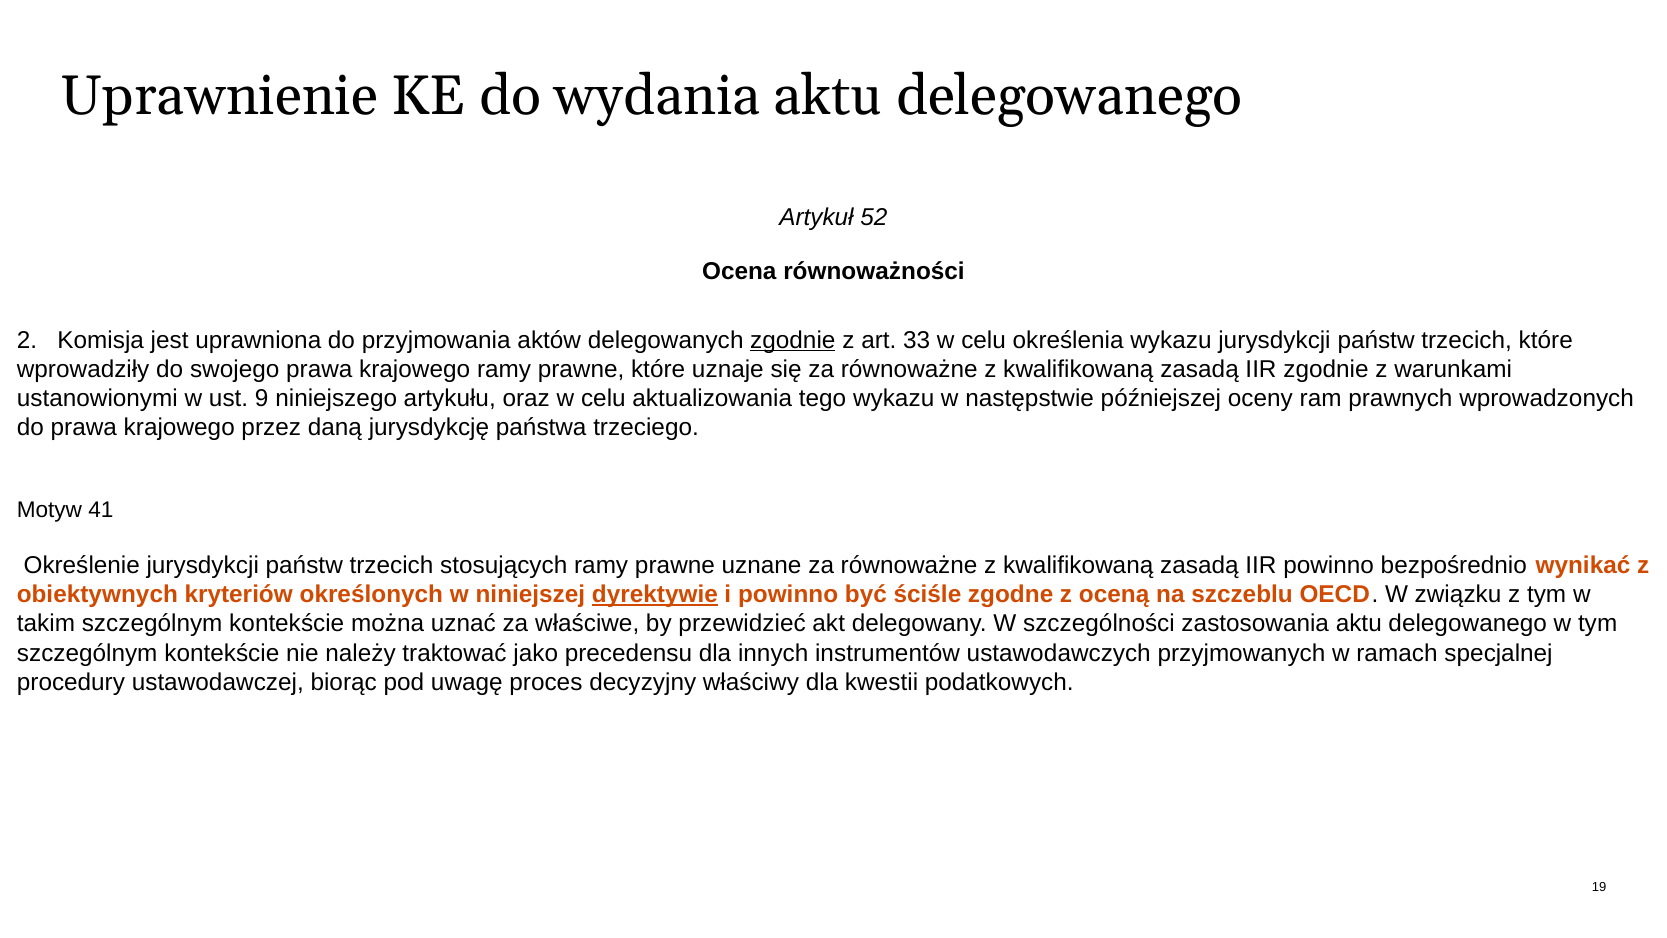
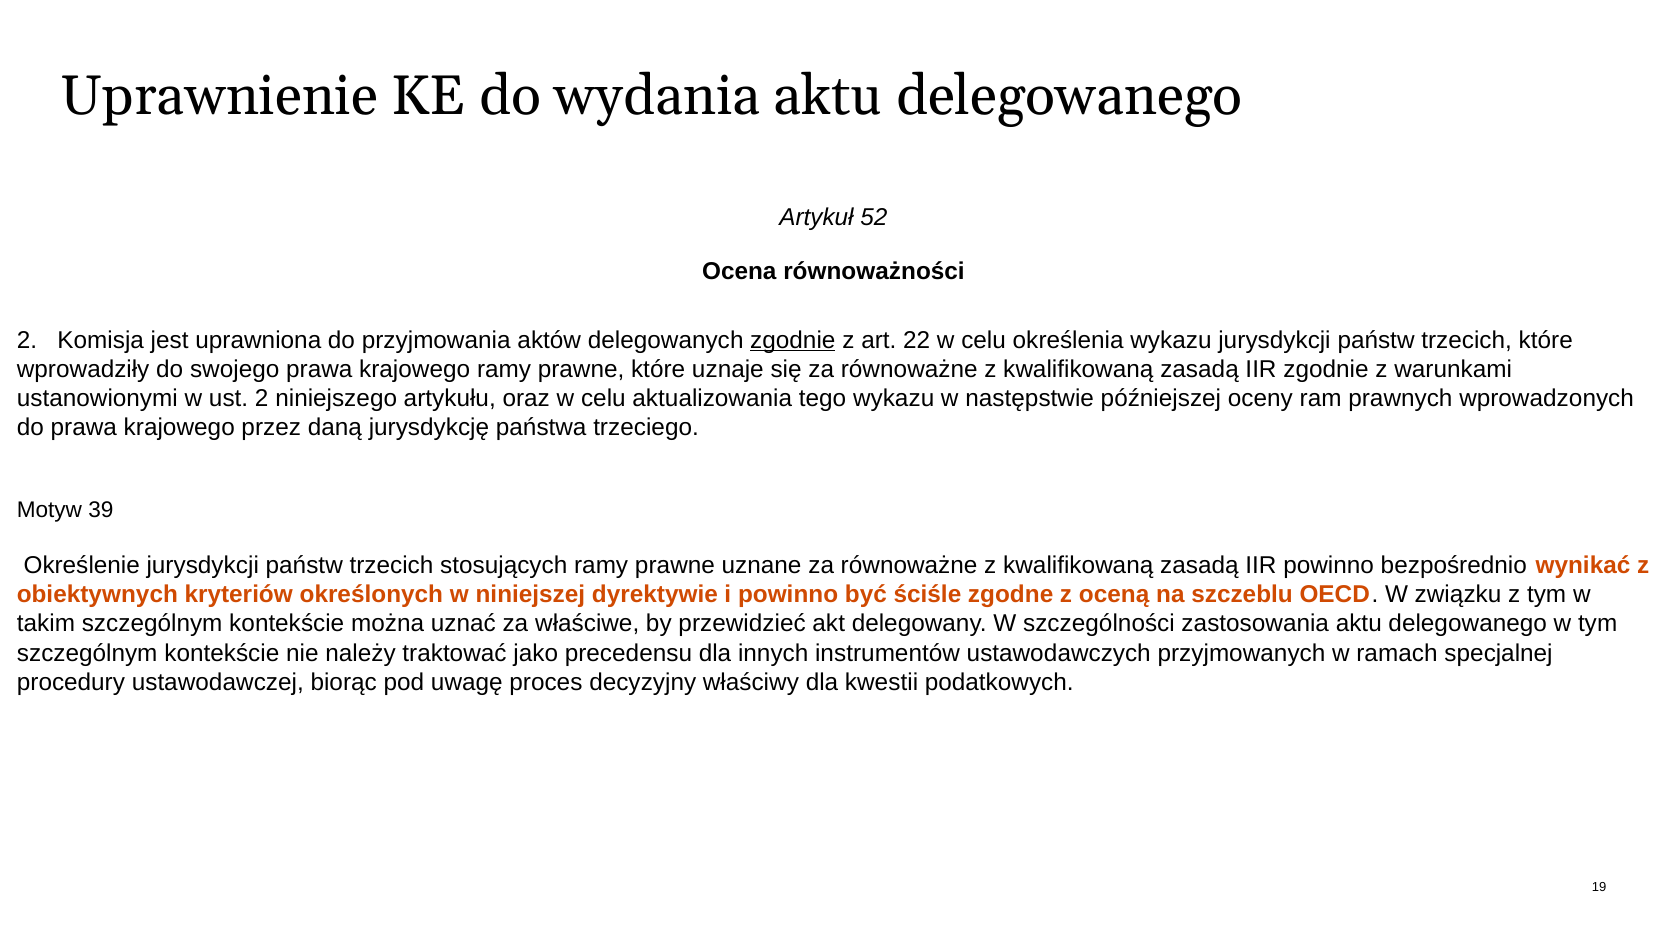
33: 33 -> 22
ust 9: 9 -> 2
41: 41 -> 39
dyrektywie underline: present -> none
